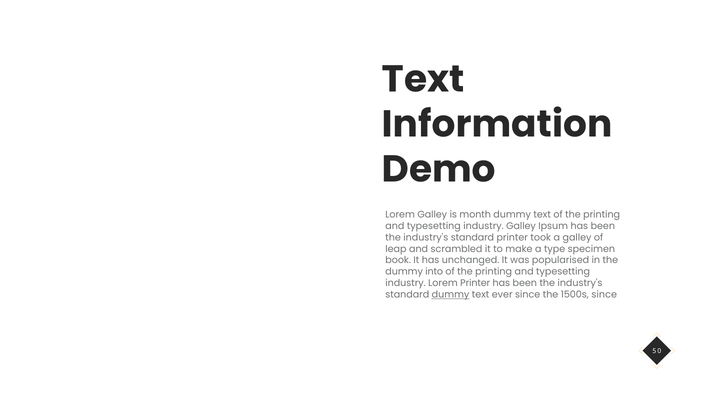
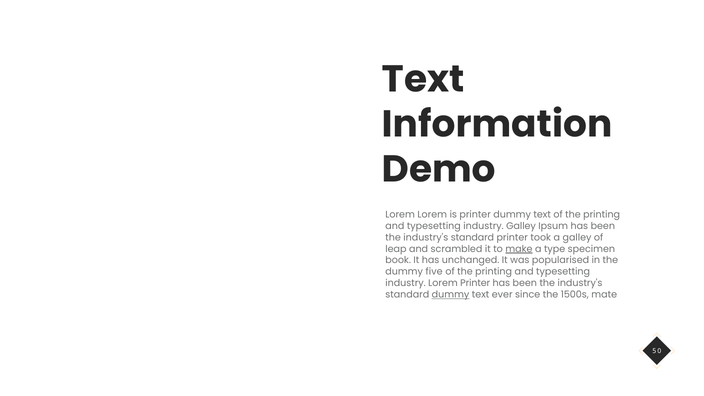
Lorem Galley: Galley -> Lorem
is month: month -> printer
make underline: none -> present
into: into -> five
1500s since: since -> mate
